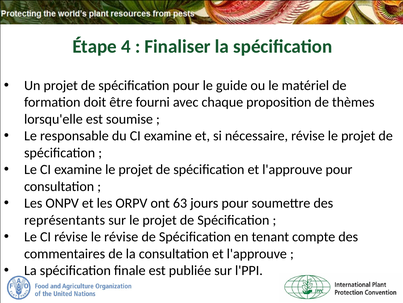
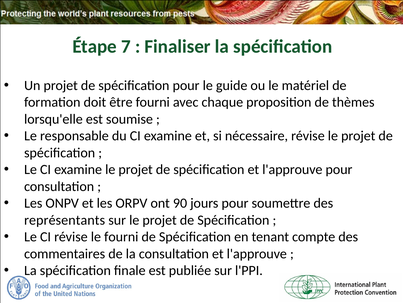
4: 4 -> 7
63: 63 -> 90
le révise: révise -> fourni
